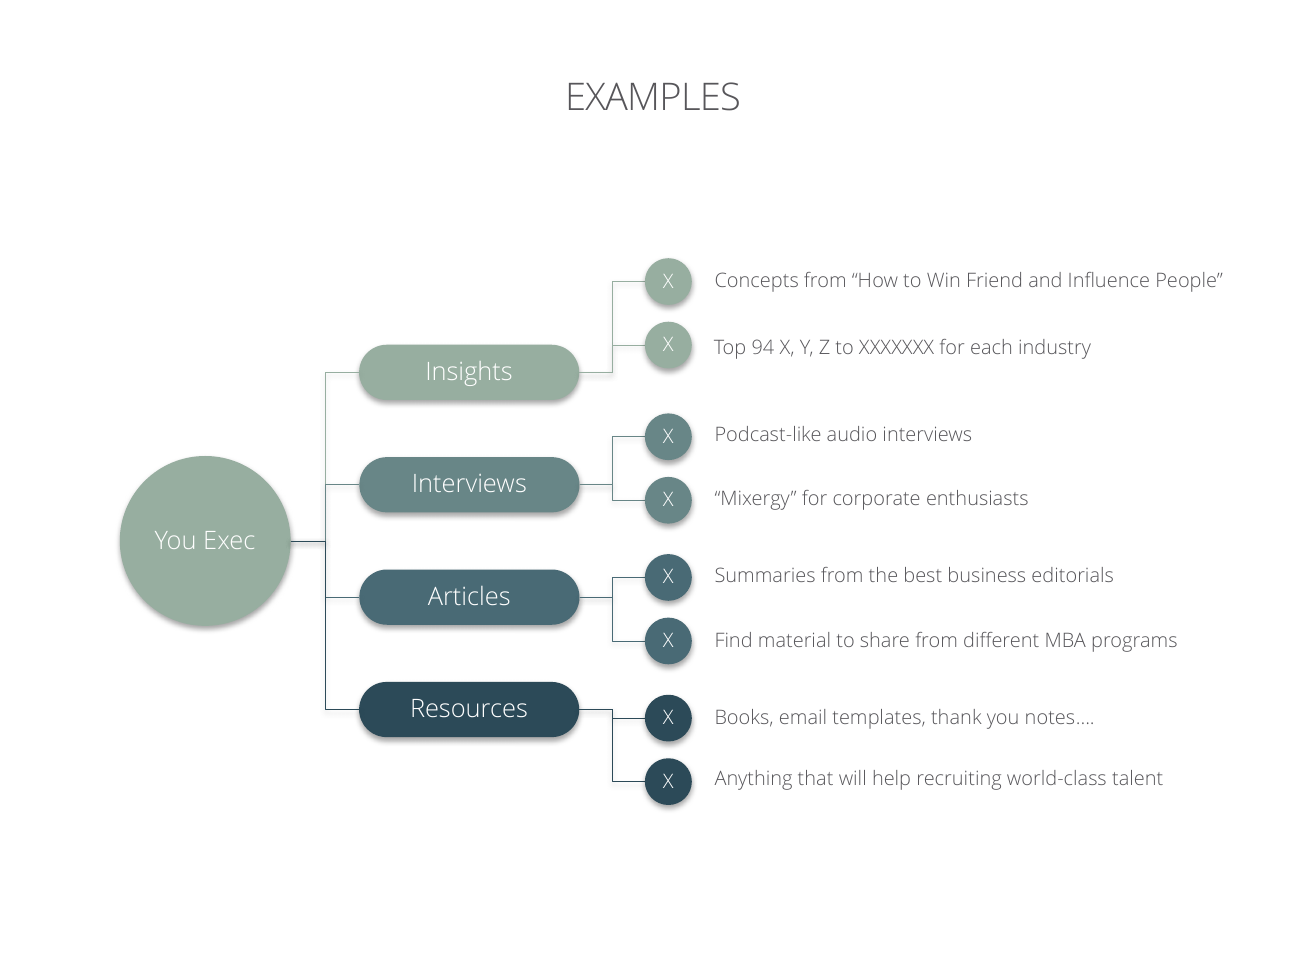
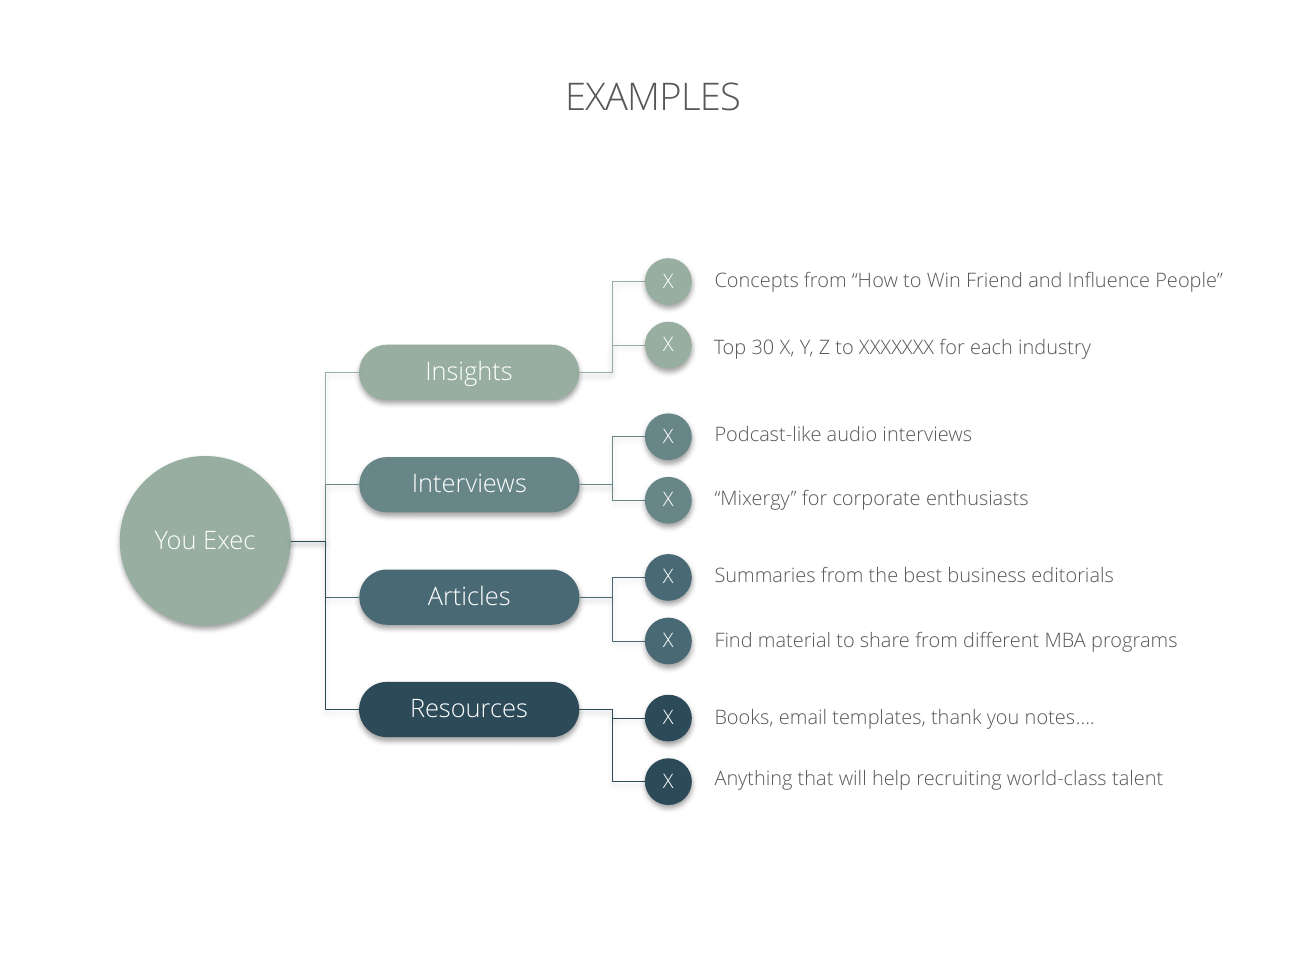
94: 94 -> 30
